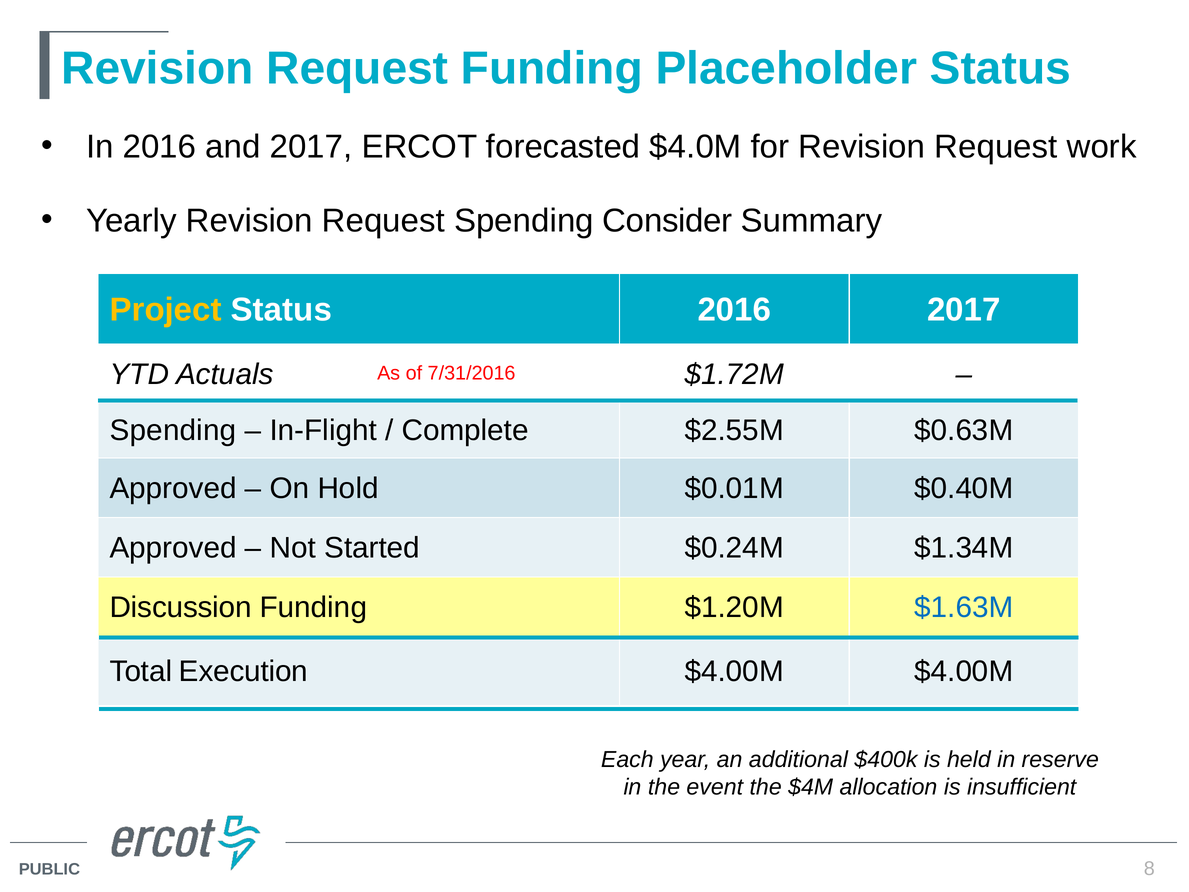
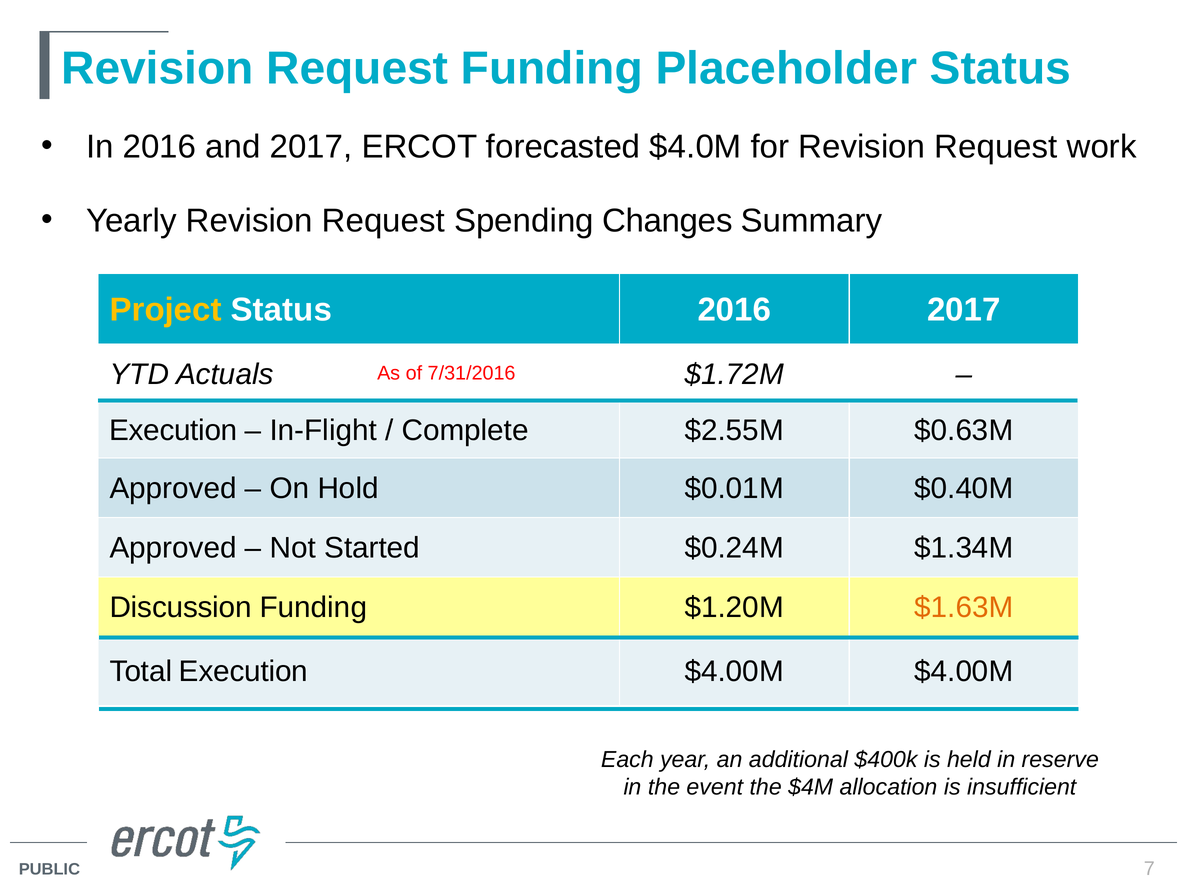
Consider: Consider -> Changes
Spending at (173, 430): Spending -> Execution
$1.63M colour: blue -> orange
8: 8 -> 7
